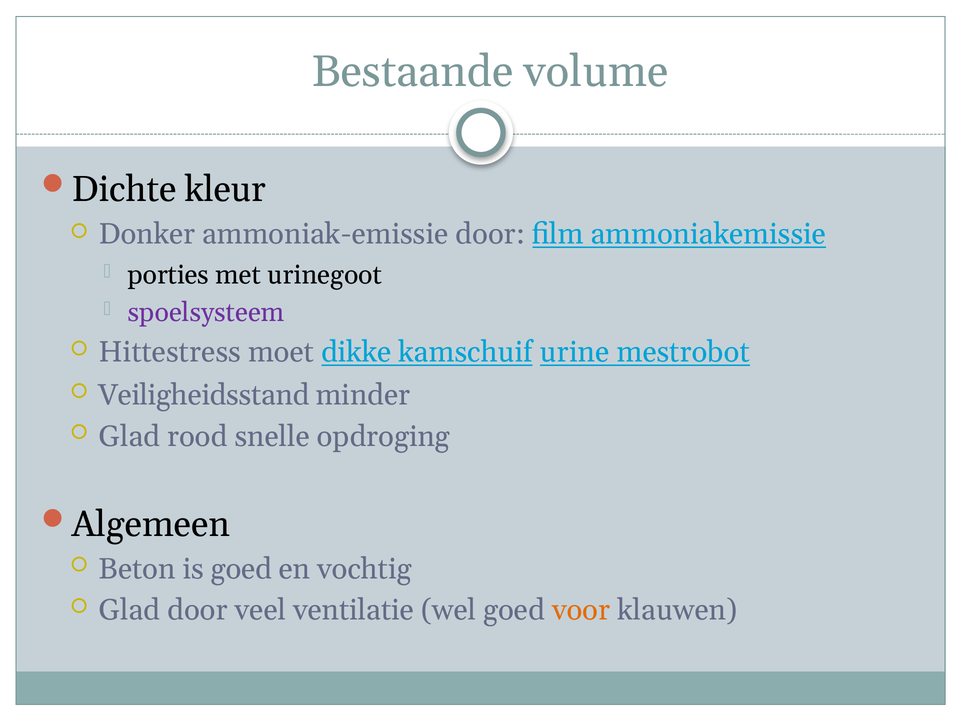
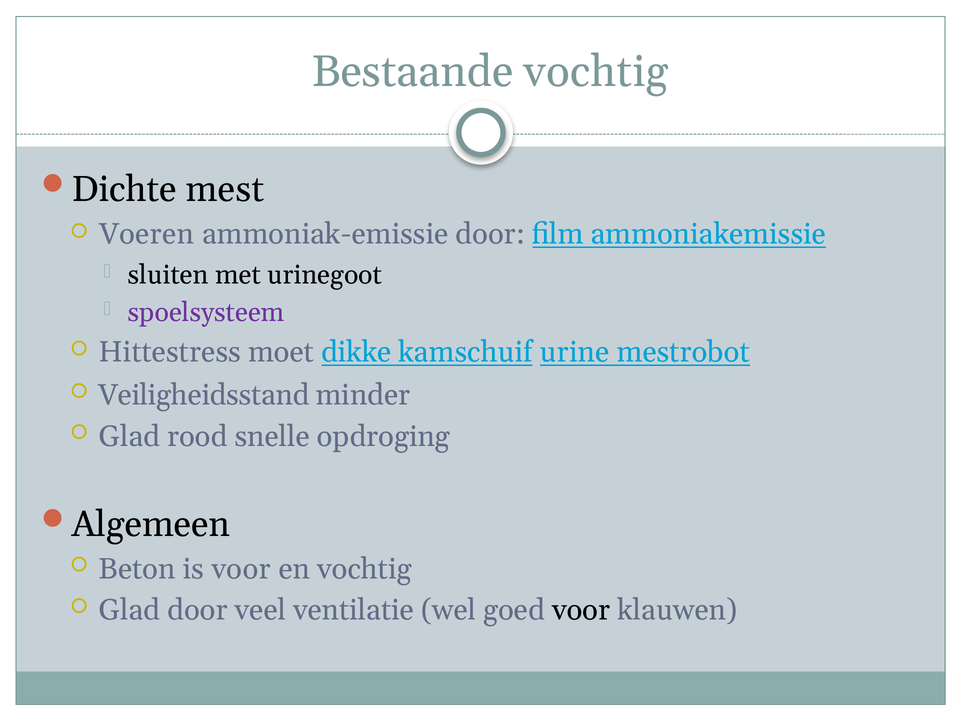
Bestaande volume: volume -> vochtig
kleur: kleur -> mest
Donker: Donker -> Voeren
porties: porties -> sluiten
is goed: goed -> voor
voor at (581, 611) colour: orange -> black
